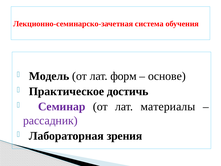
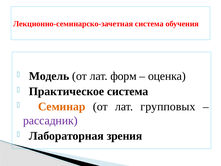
основе: основе -> оценка
Практическое достичь: достичь -> система
Семинар colour: purple -> orange
материалы: материалы -> групповых
